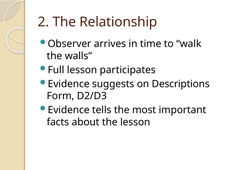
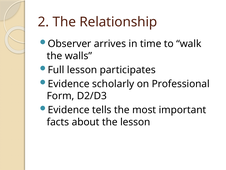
suggests: suggests -> scholarly
Descriptions: Descriptions -> Professional
